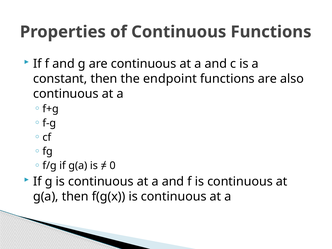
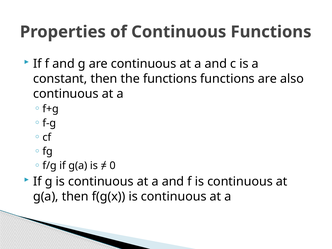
the endpoint: endpoint -> functions
